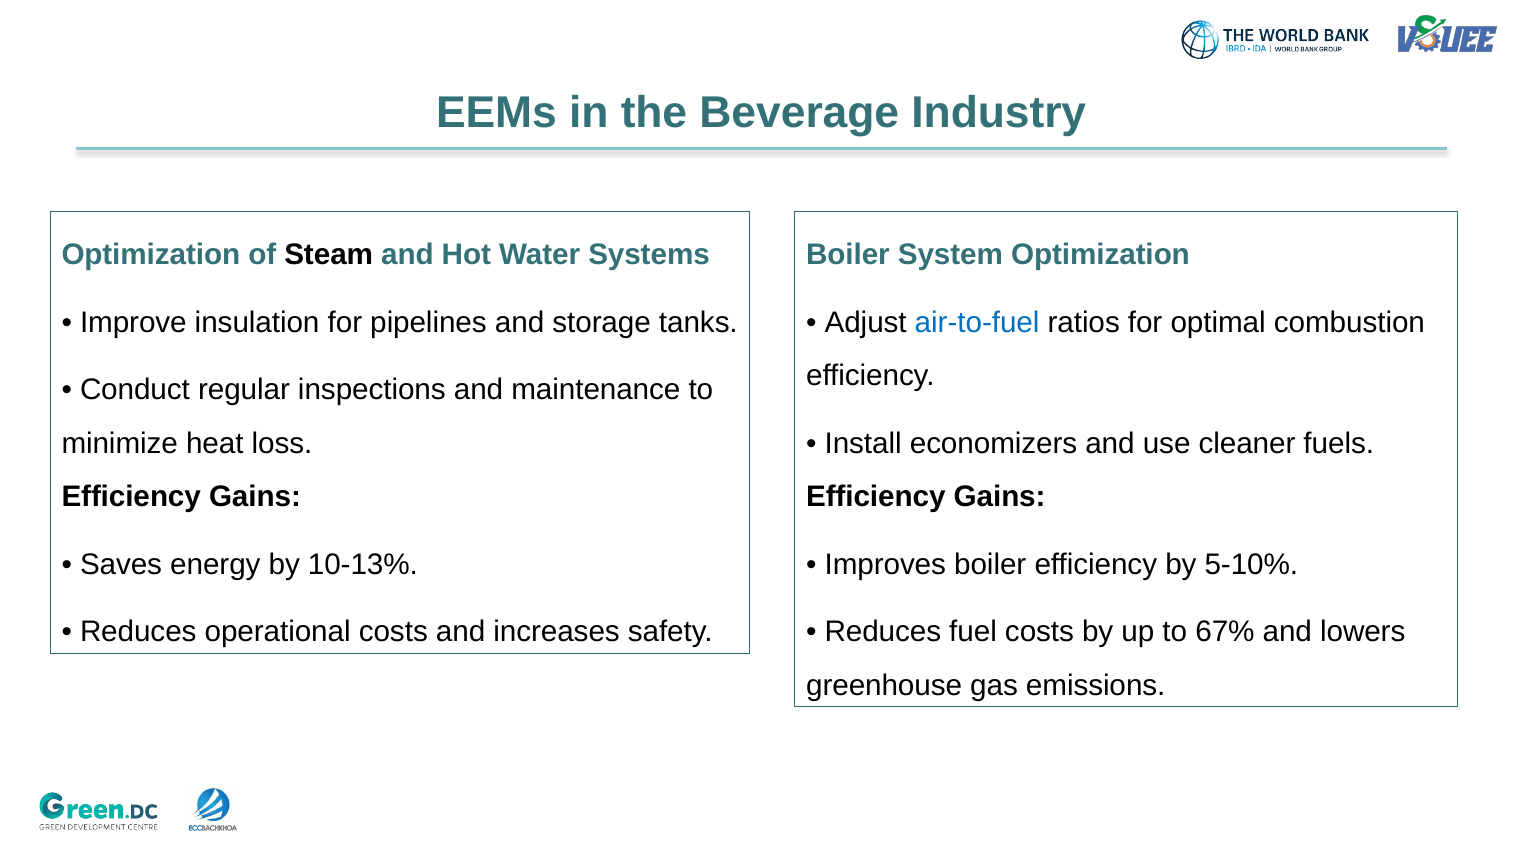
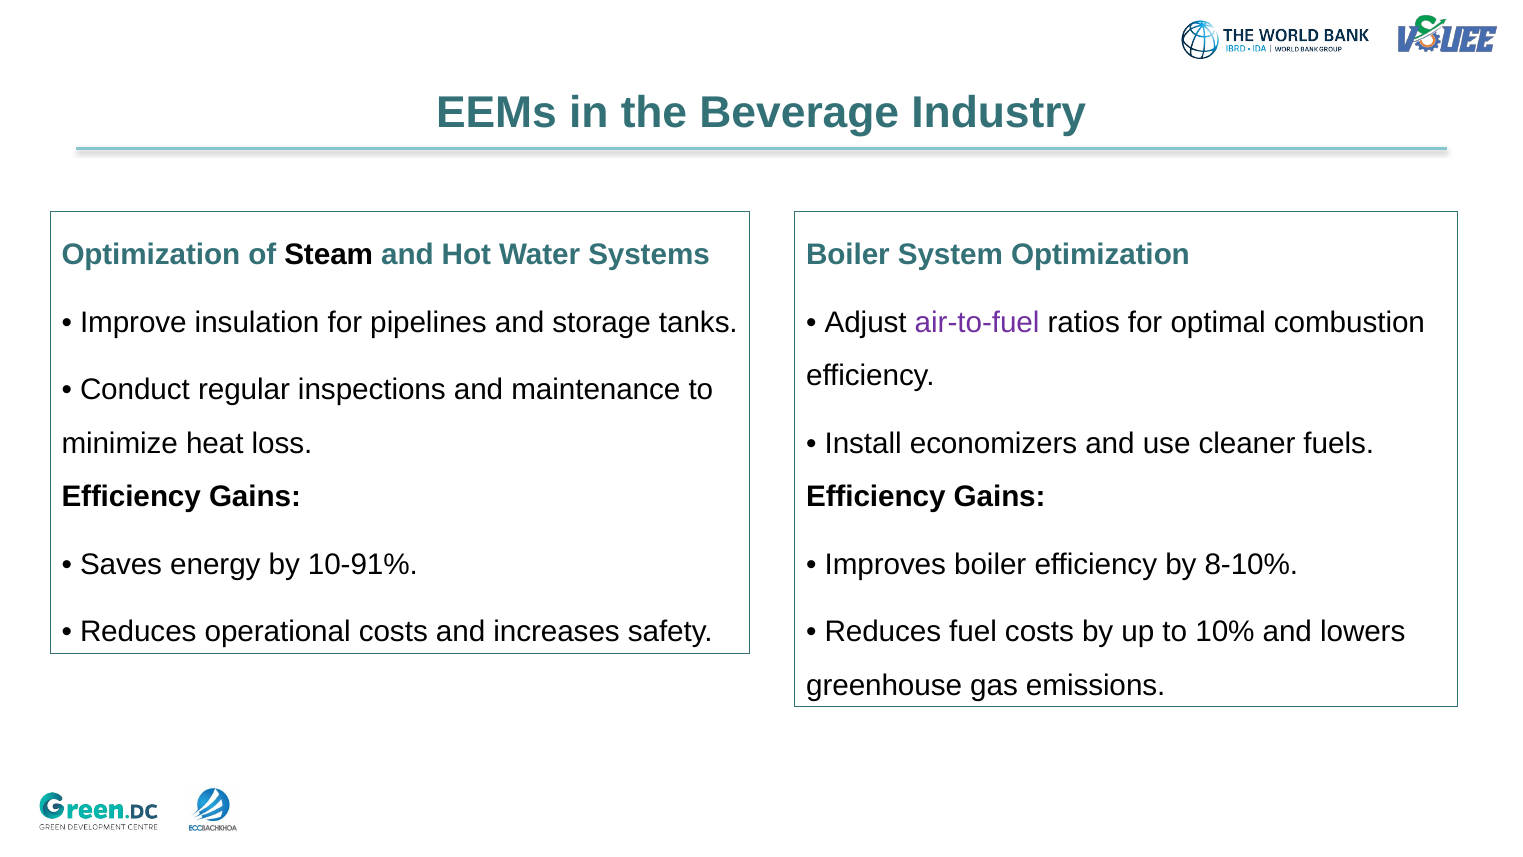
air-to-fuel colour: blue -> purple
10-13%: 10-13% -> 10-91%
5-10%: 5-10% -> 8-10%
67%: 67% -> 10%
